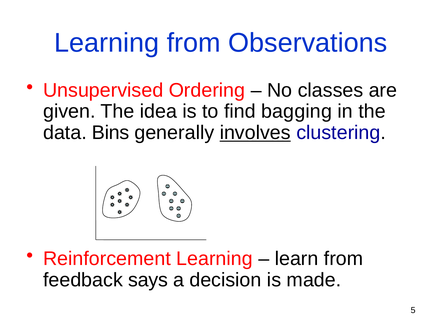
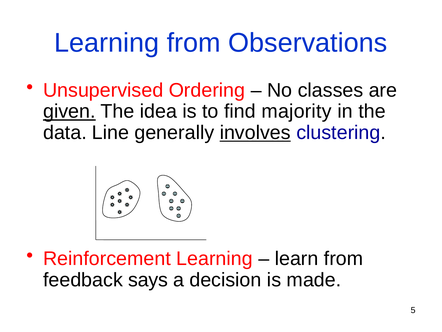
given underline: none -> present
bagging: bagging -> majority
Bins: Bins -> Line
